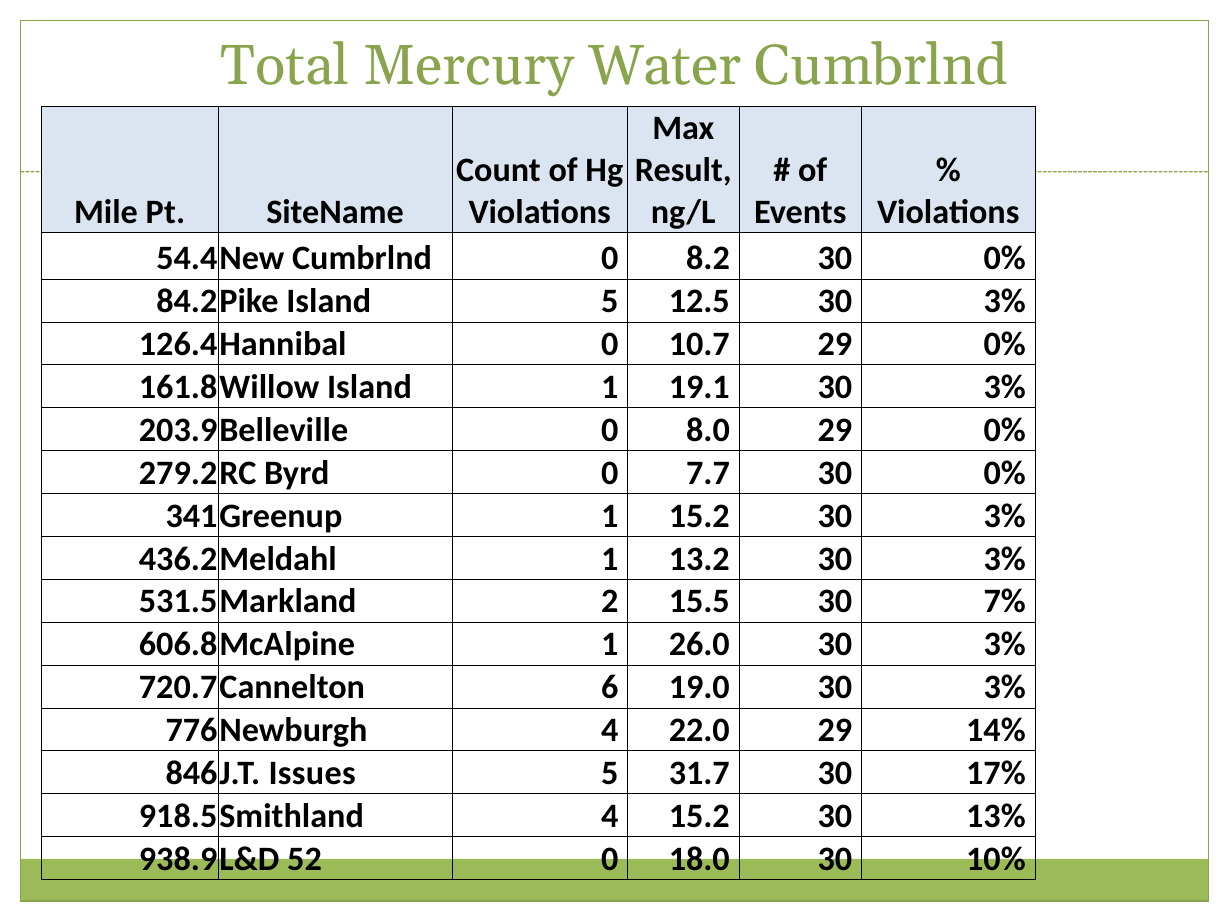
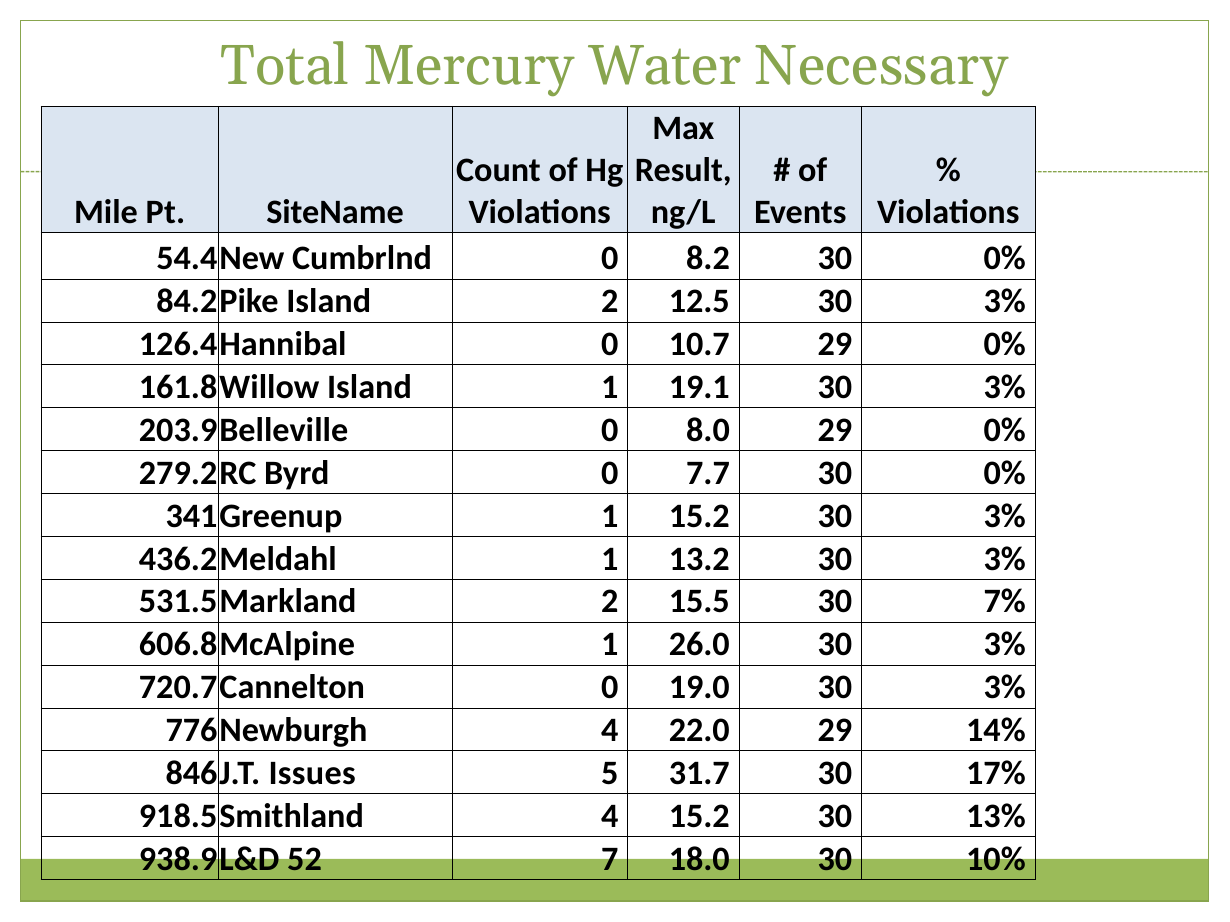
Water Cumbrlnd: Cumbrlnd -> Necessary
Island 5: 5 -> 2
6 at (610, 688): 6 -> 0
52 0: 0 -> 7
